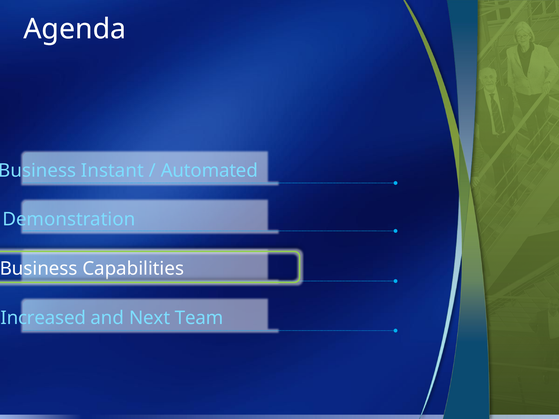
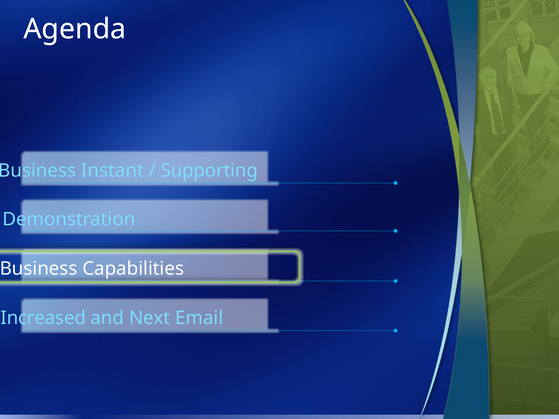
Automated: Automated -> Supporting
Team: Team -> Email
